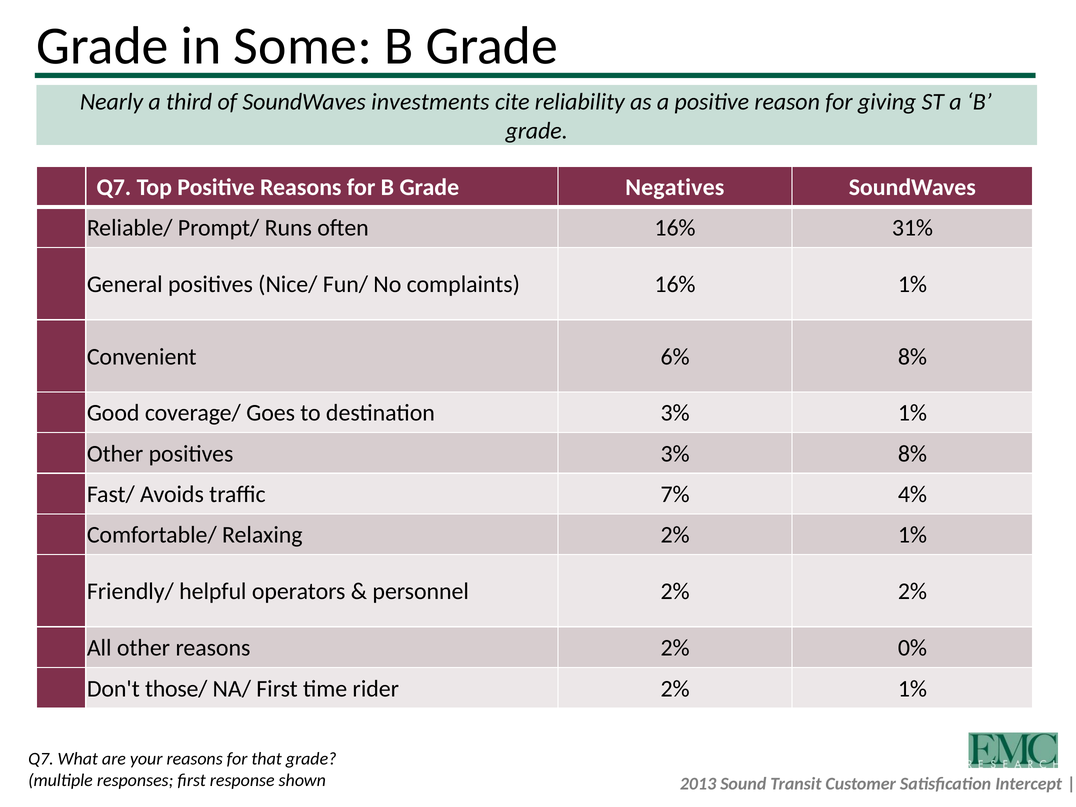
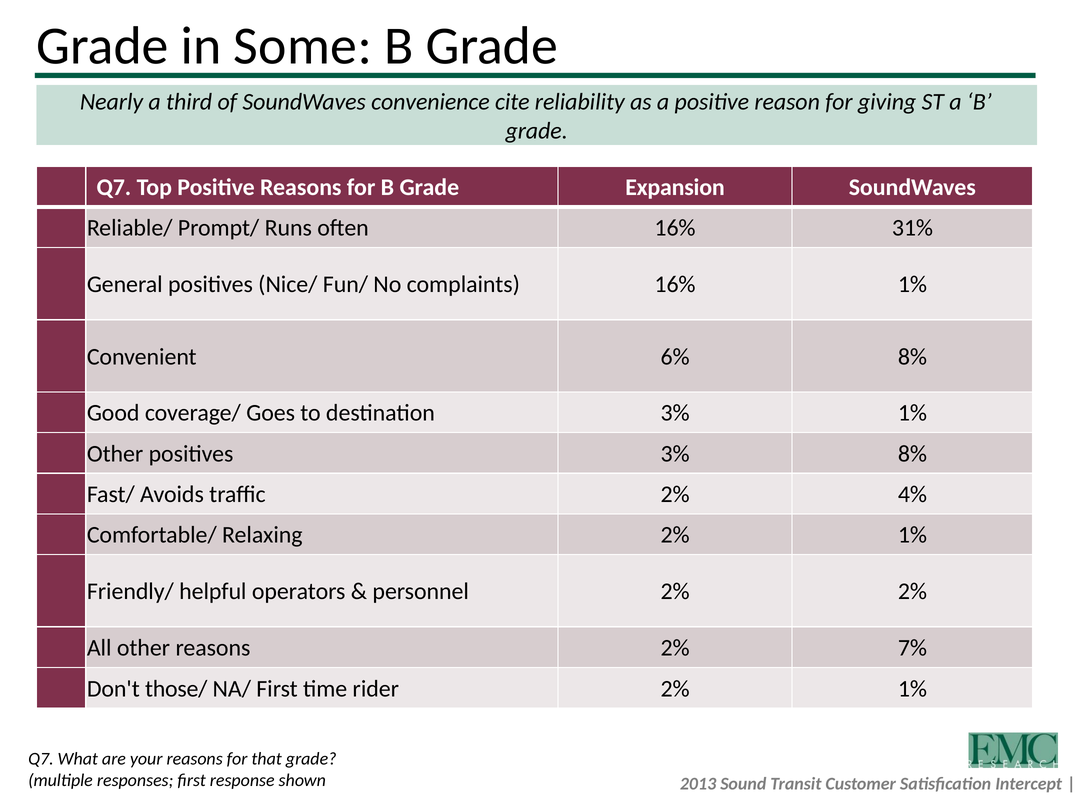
investments: investments -> convenience
Negatives: Negatives -> Expansion
traffic 7%: 7% -> 2%
0%: 0% -> 7%
